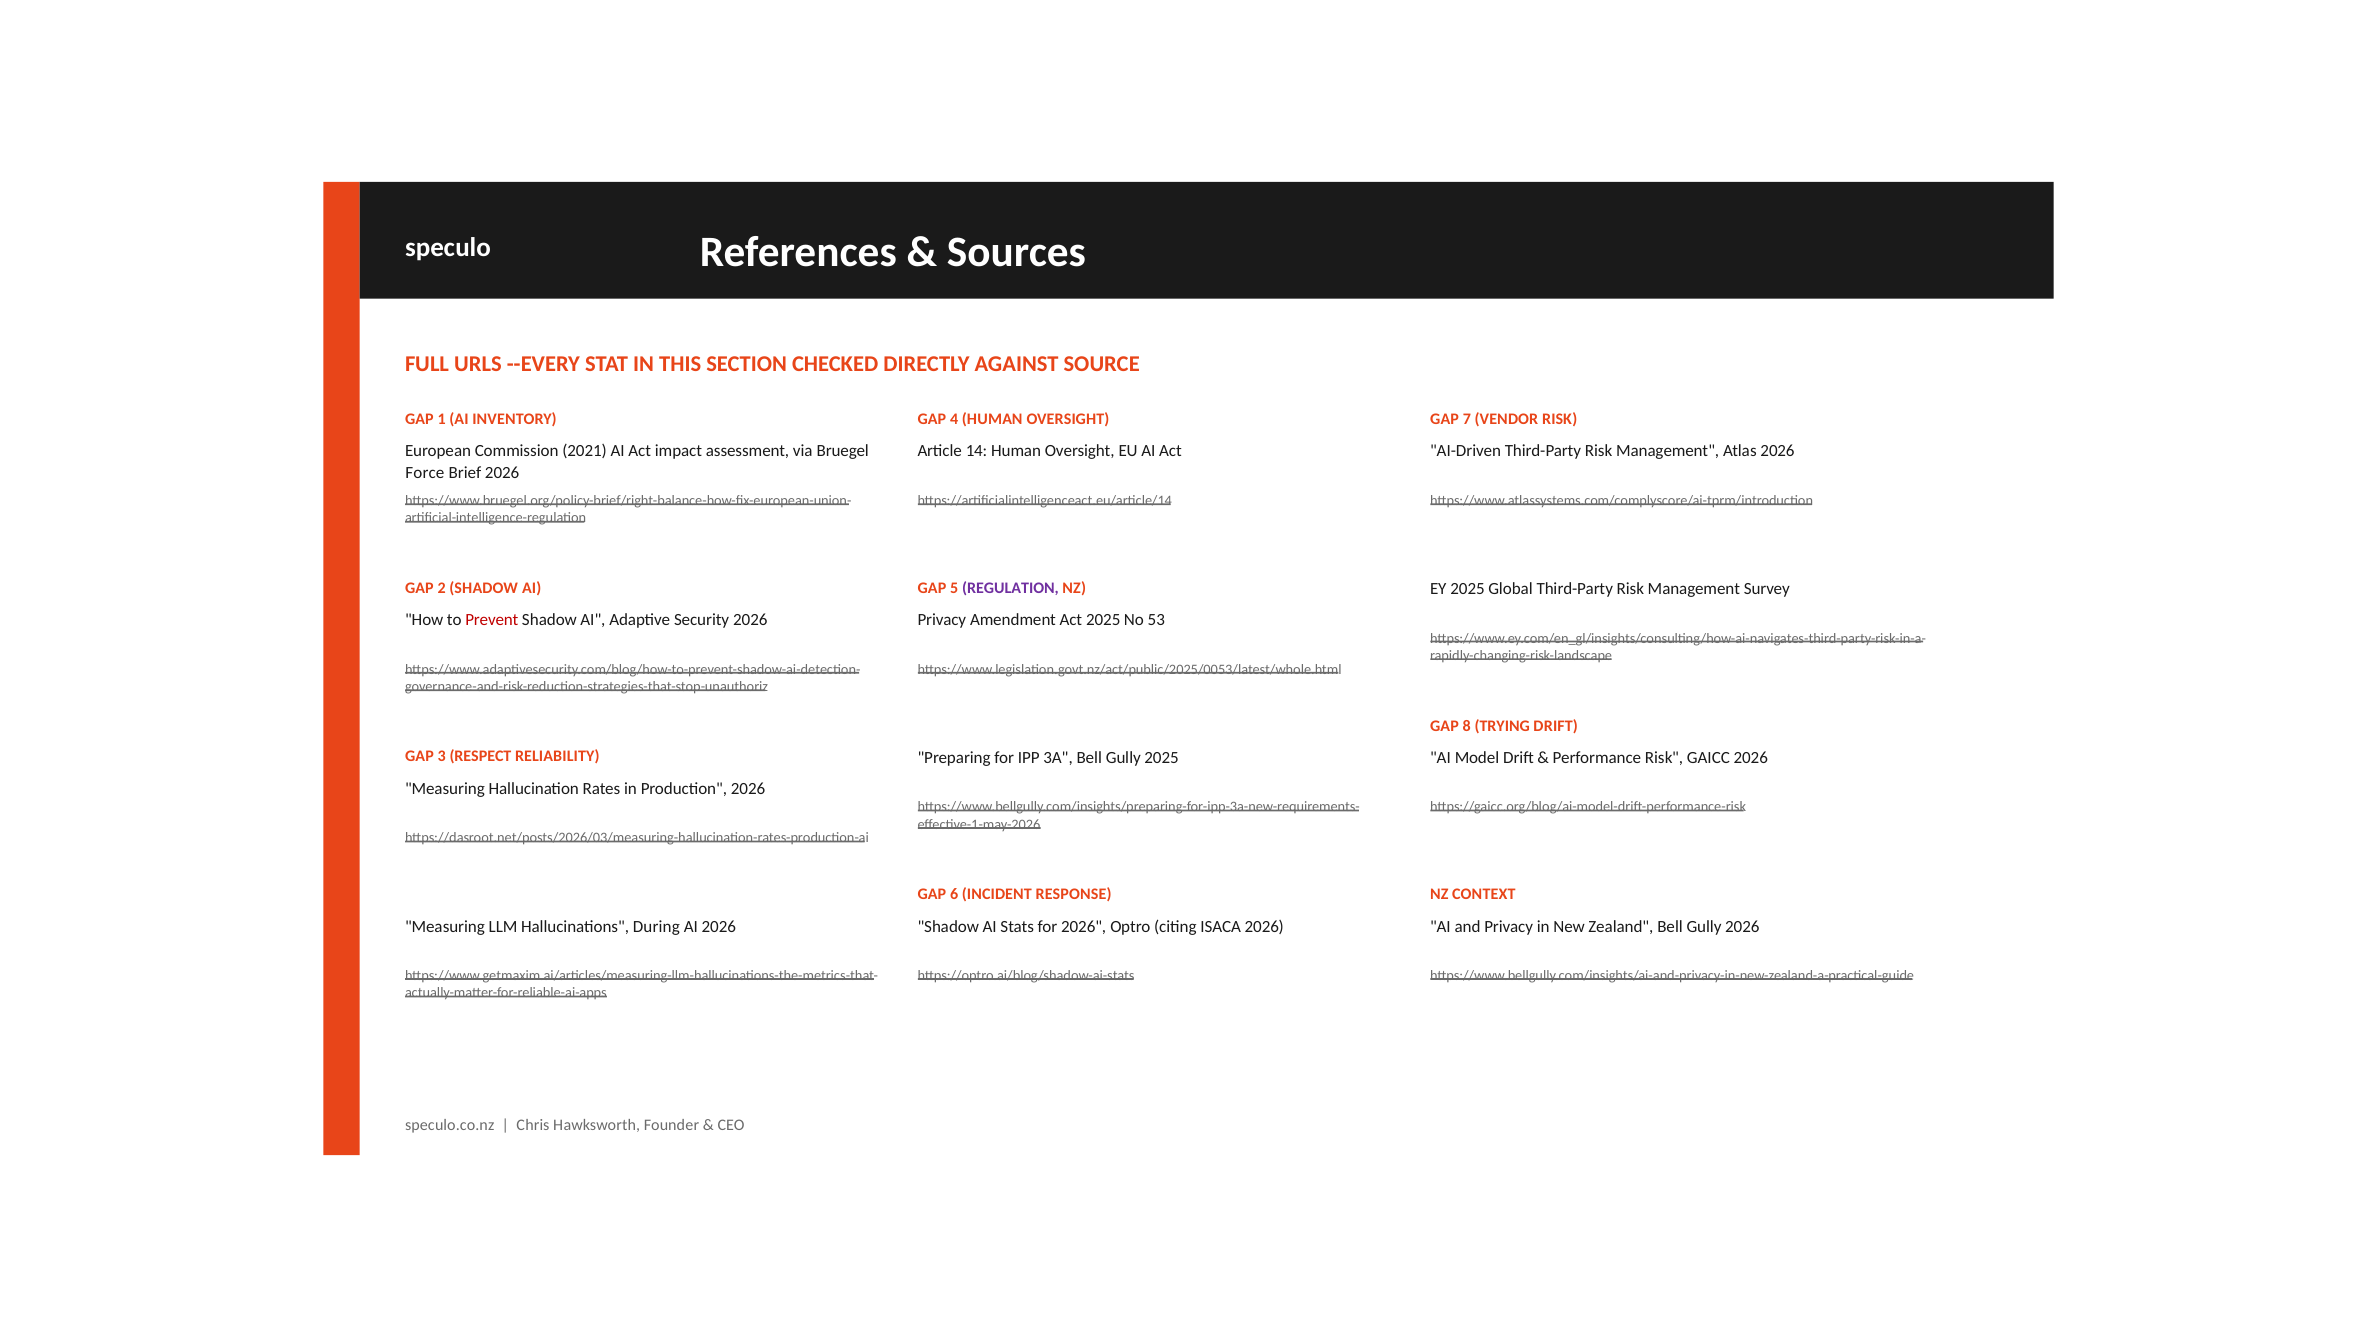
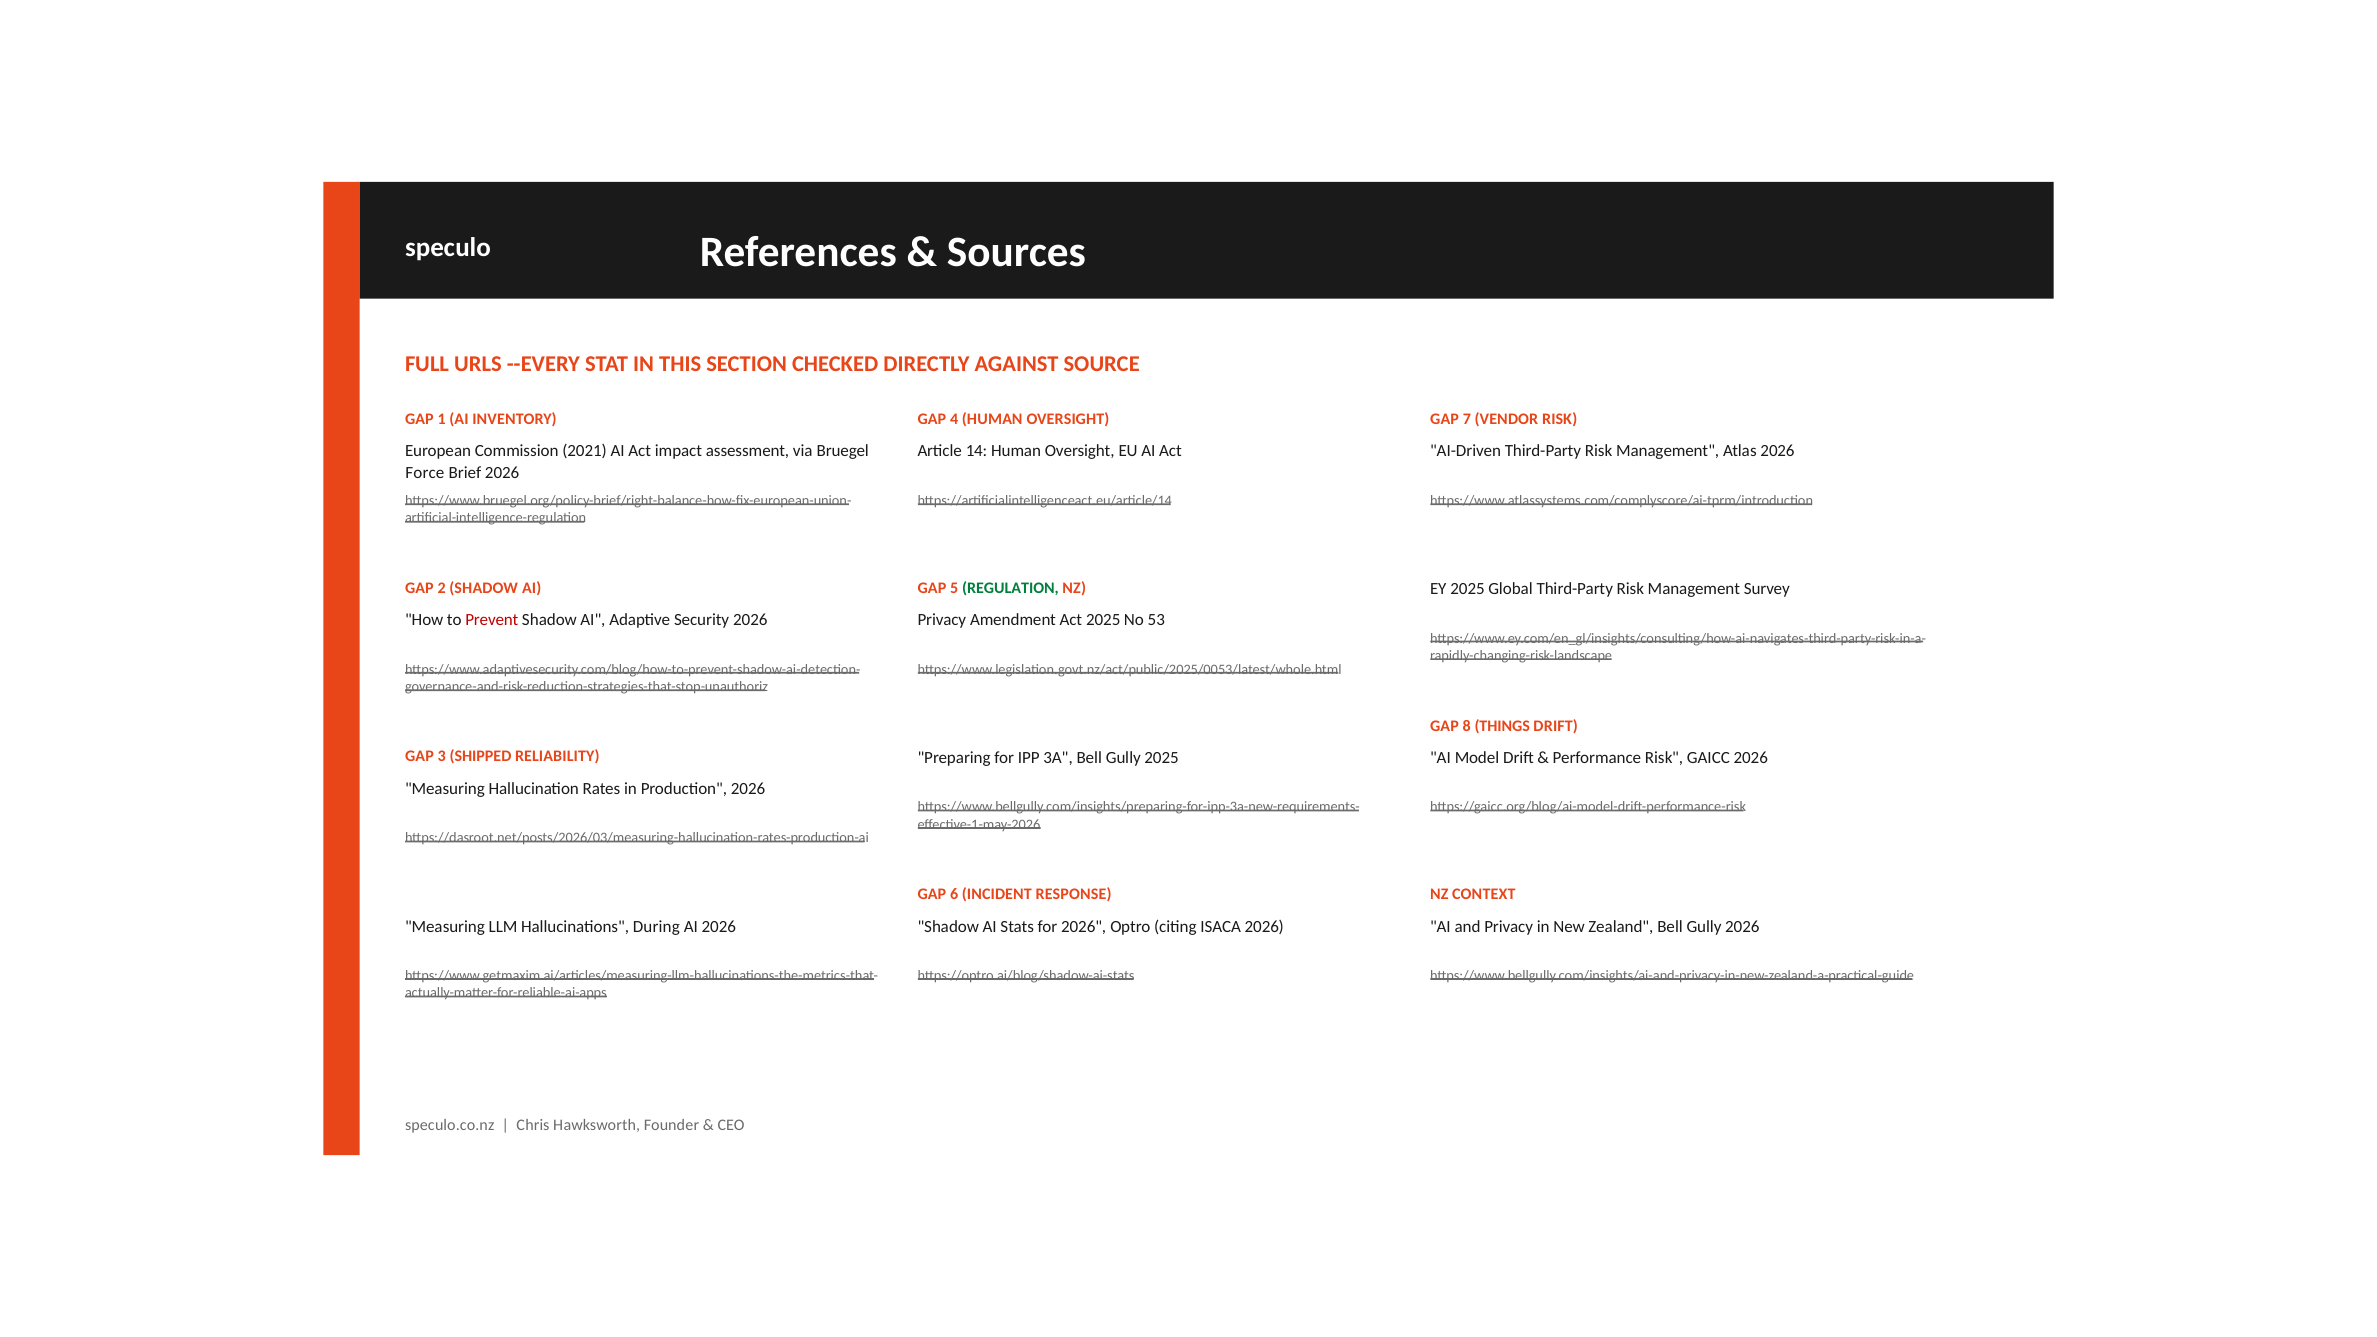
REGULATION colour: purple -> green
TRYING: TRYING -> THINGS
RESPECT: RESPECT -> SHIPPED
